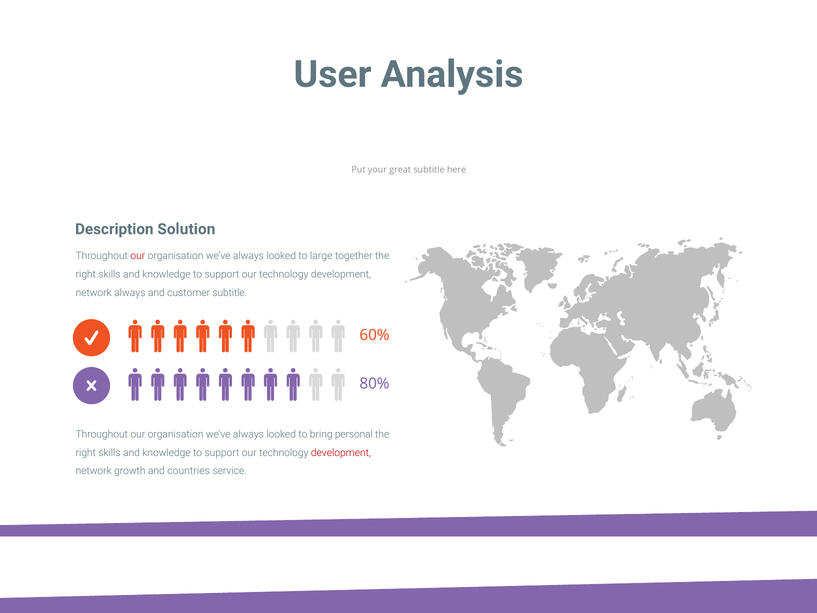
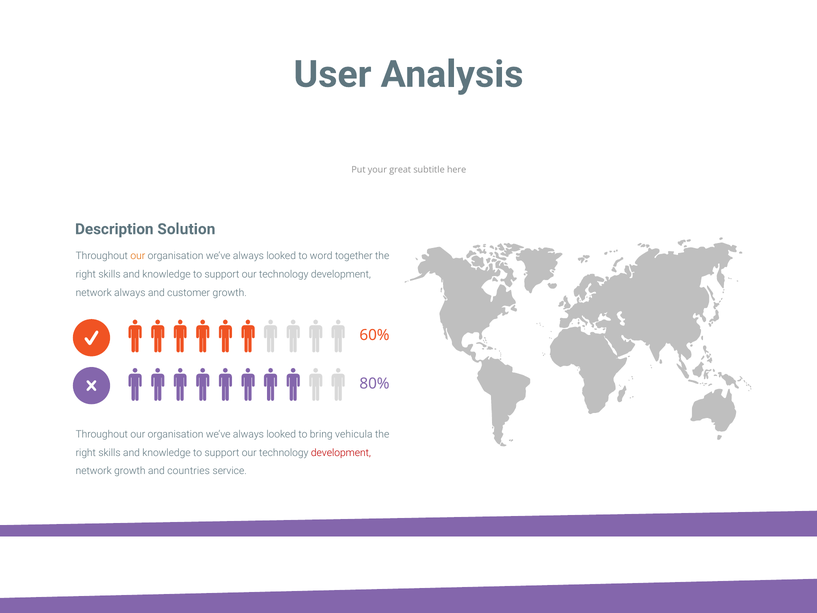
our at (138, 256) colour: red -> orange
large: large -> word
customer subtitle: subtitle -> growth
personal: personal -> vehicula
